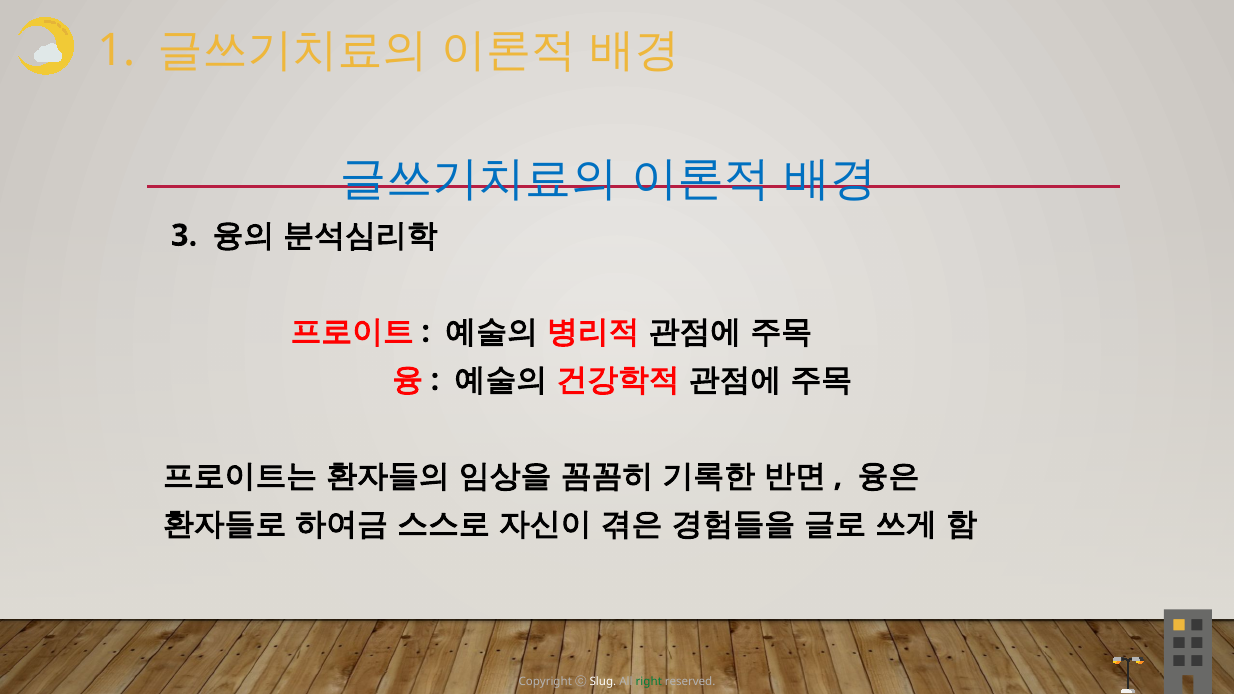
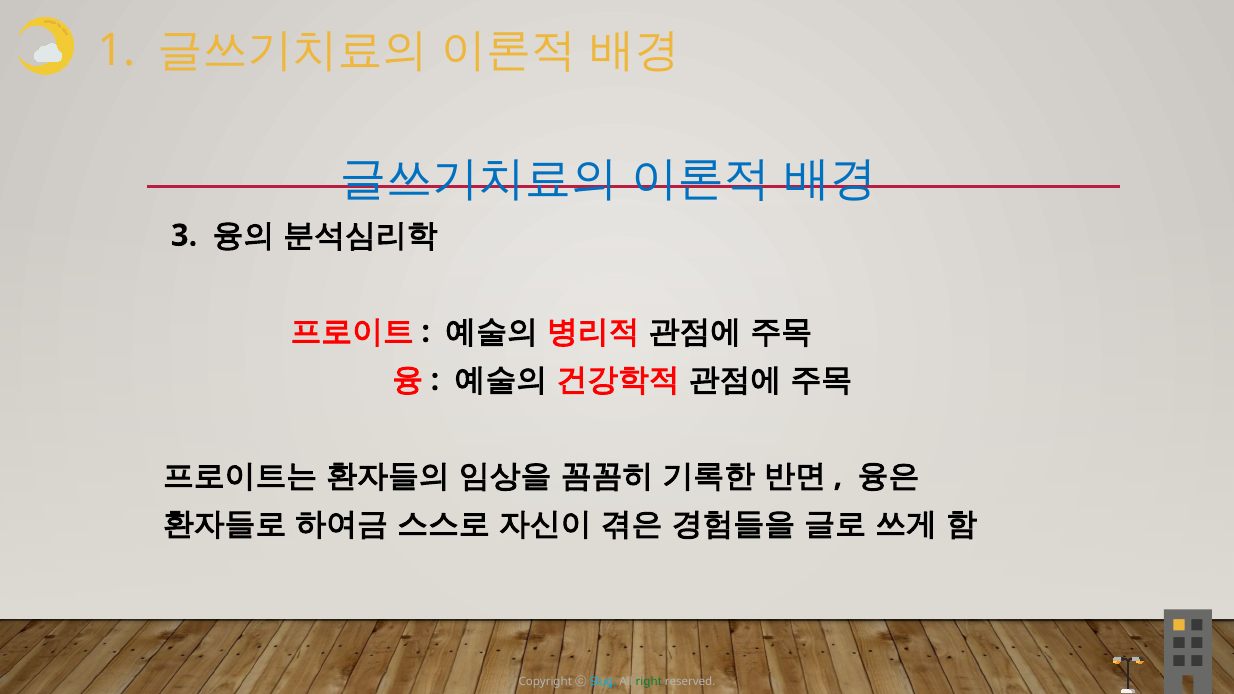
Slug colour: white -> light blue
